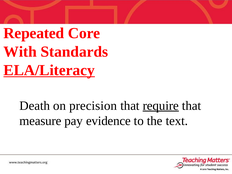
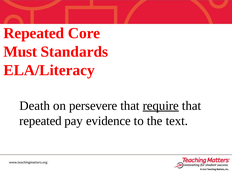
With: With -> Must
ELA/Literacy underline: present -> none
precision: precision -> persevere
measure at (40, 121): measure -> repeated
